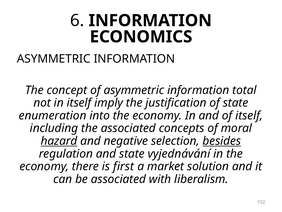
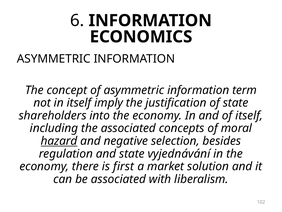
total: total -> term
enumeration: enumeration -> shareholders
besides underline: present -> none
